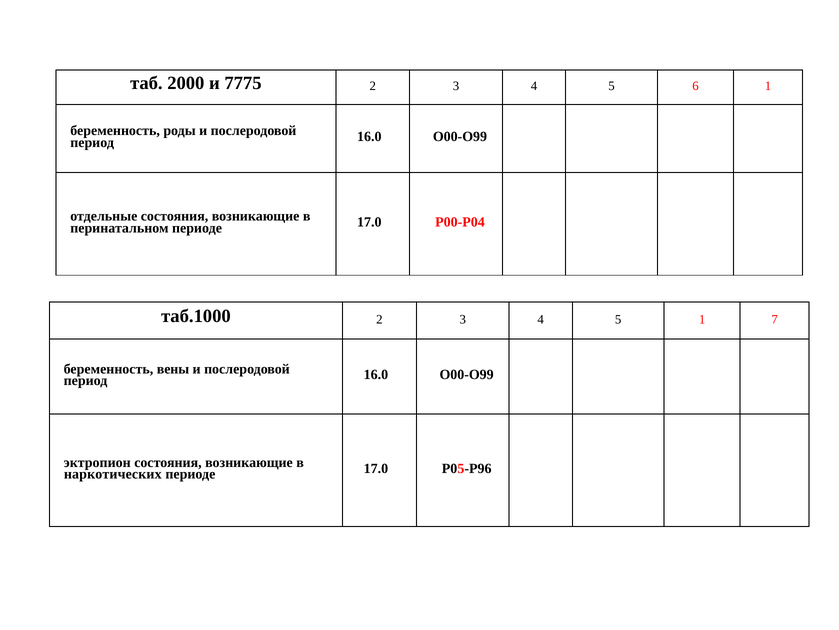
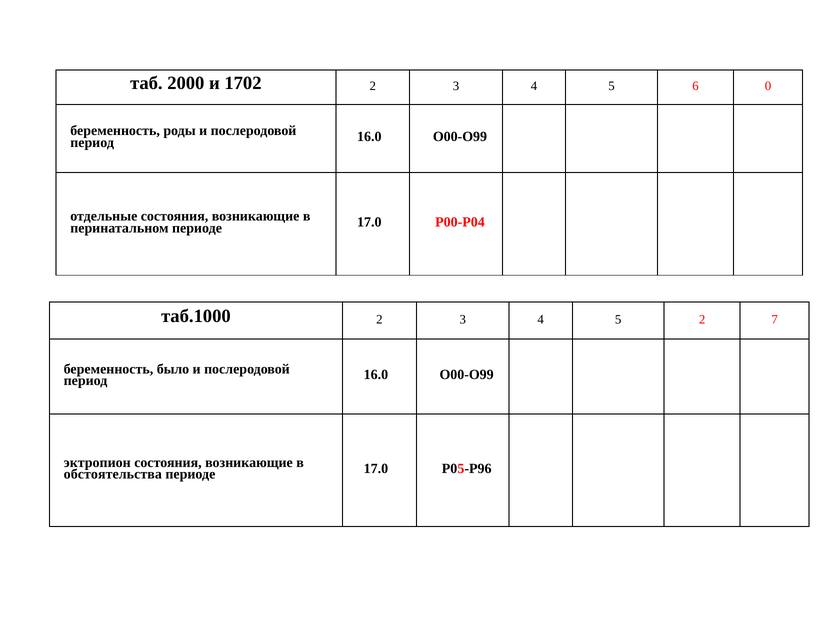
7775: 7775 -> 1702
6 1: 1 -> 0
5 1: 1 -> 2
вены: вены -> было
наркотических: наркотических -> обстоятельства
